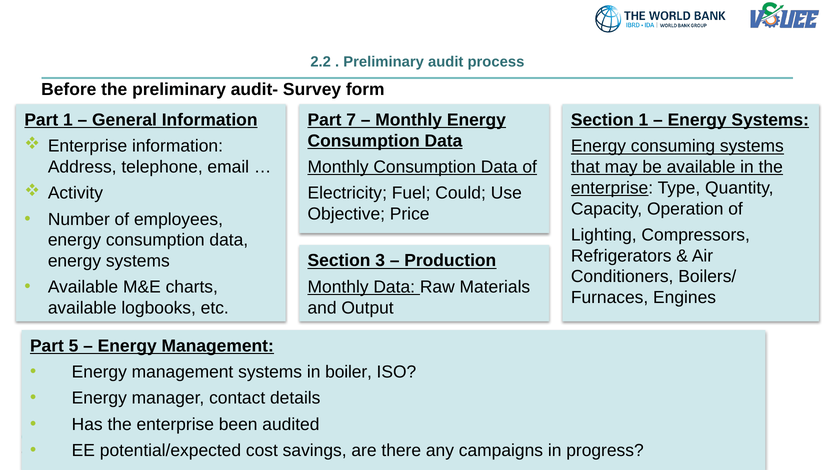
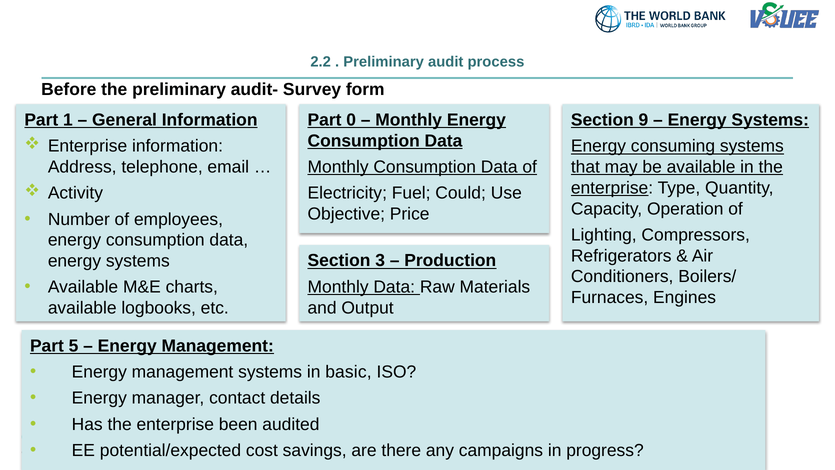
7: 7 -> 0
Section 1: 1 -> 9
boiler: boiler -> basic
